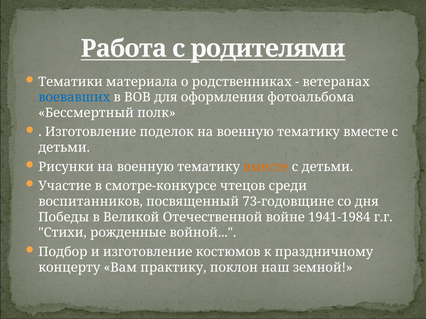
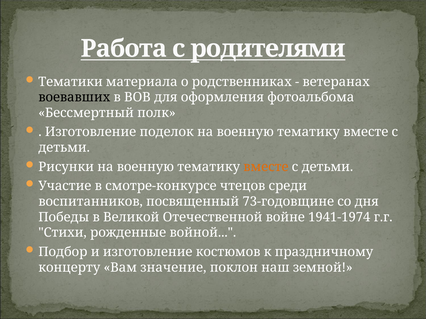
воевавших colour: blue -> black
1941-1984: 1941-1984 -> 1941-1974
практику: практику -> значение
